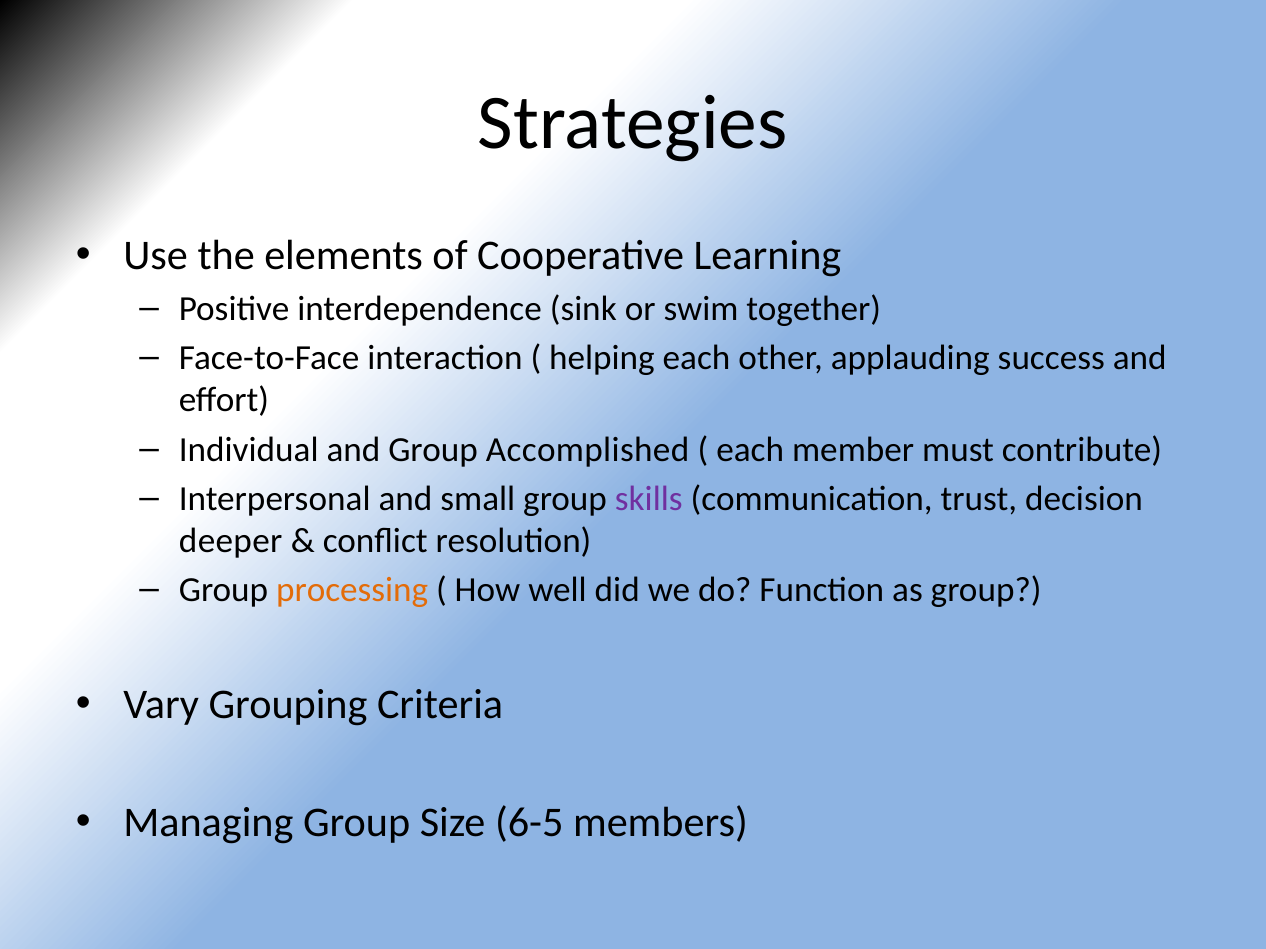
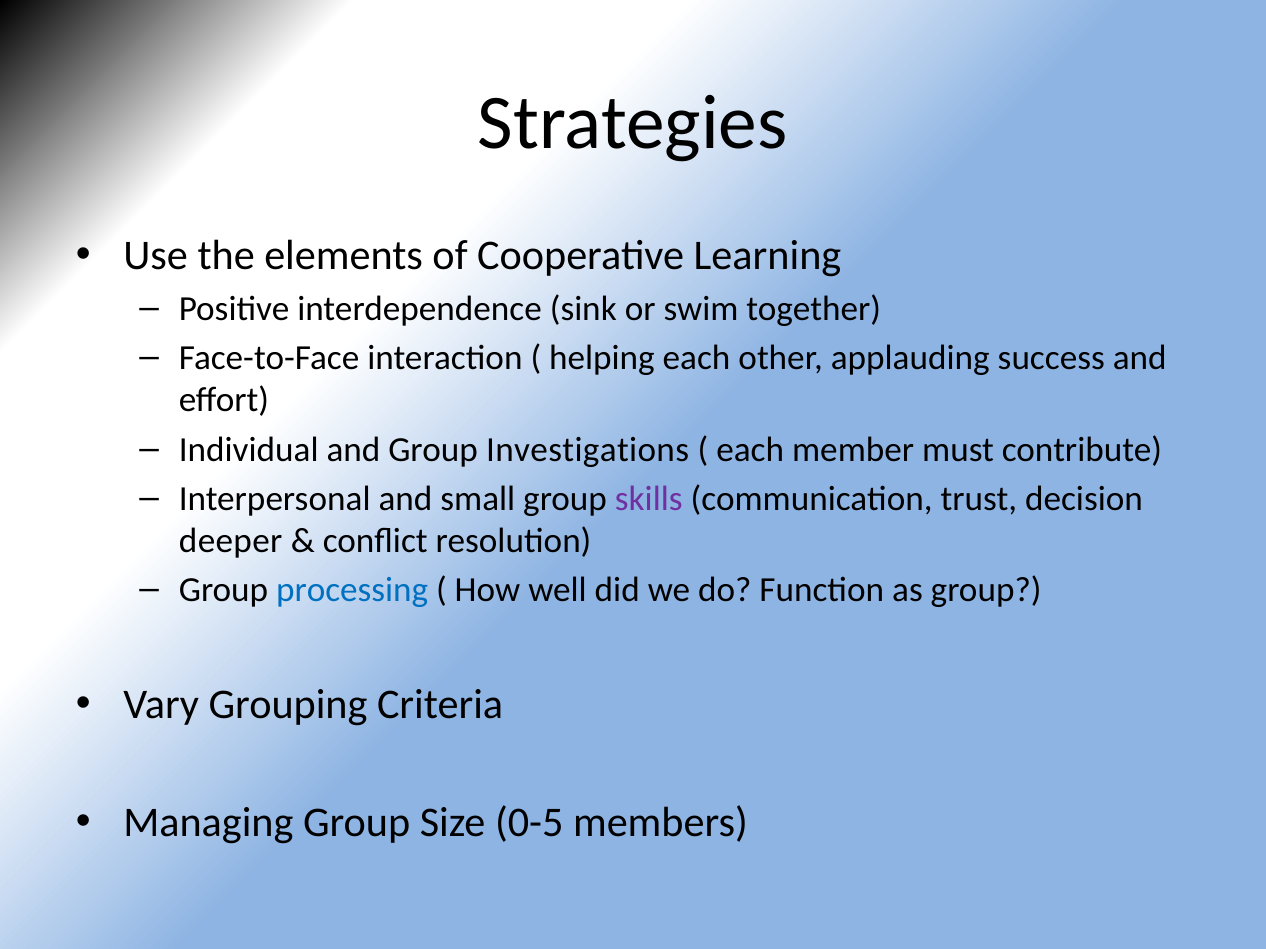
Accomplished: Accomplished -> Investigations
processing colour: orange -> blue
6-5: 6-5 -> 0-5
